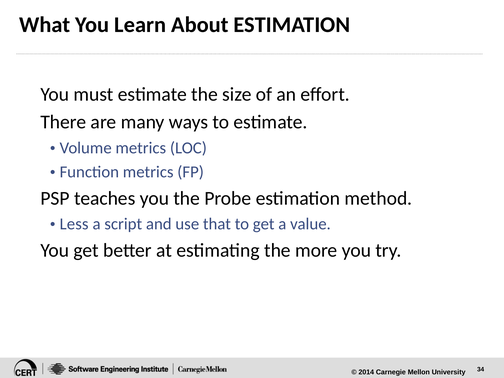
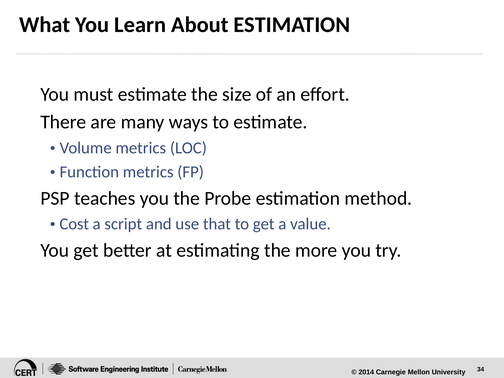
Less: Less -> Cost
